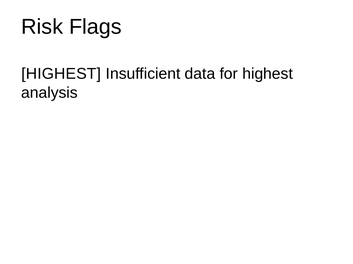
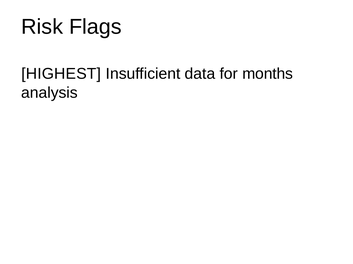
for highest: highest -> months
